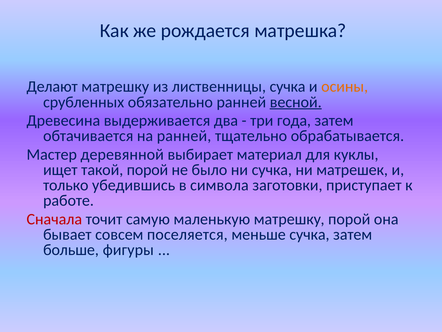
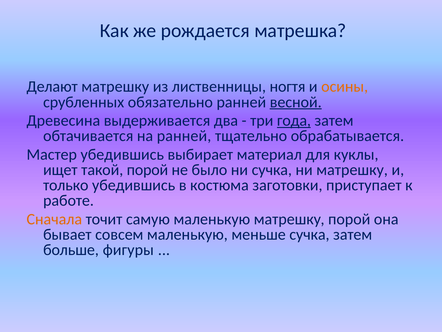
лиственницы сучка: сучка -> ногтя
года underline: none -> present
Мастер деревянной: деревянной -> убедившись
ни матрешек: матрешек -> матрешку
символа: символа -> костюма
Сначала colour: red -> orange
совсем поселяется: поселяется -> маленькую
